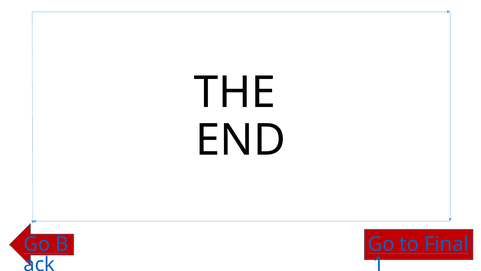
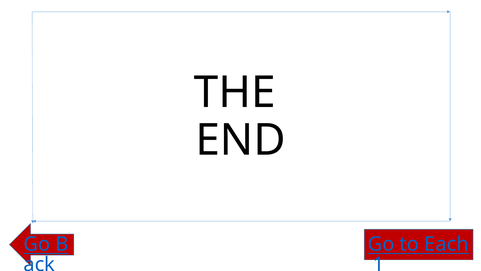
Final: Final -> Each
